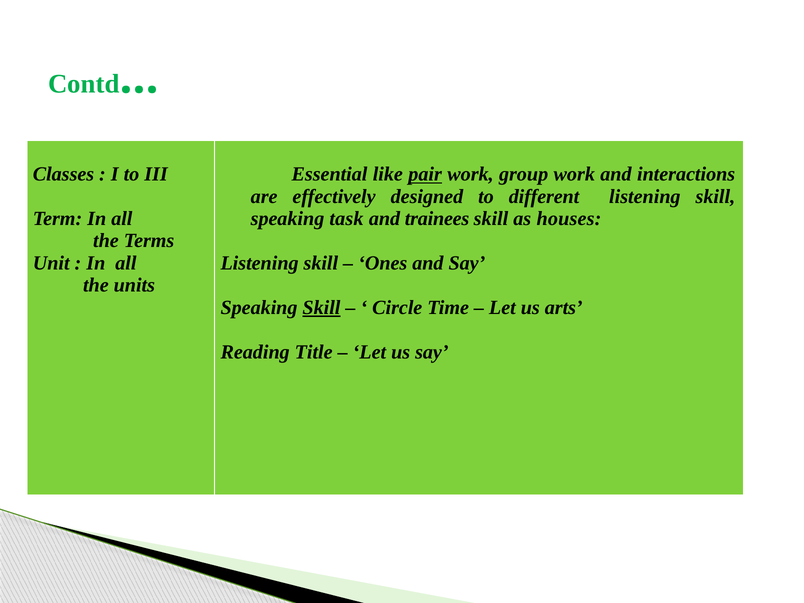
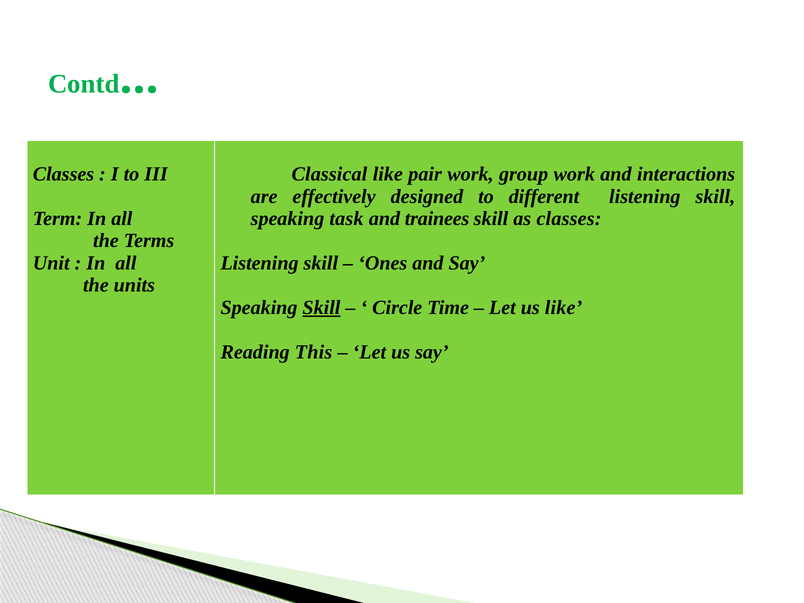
Essential: Essential -> Classical
pair underline: present -> none
as houses: houses -> classes
us arts: arts -> like
Title: Title -> This
